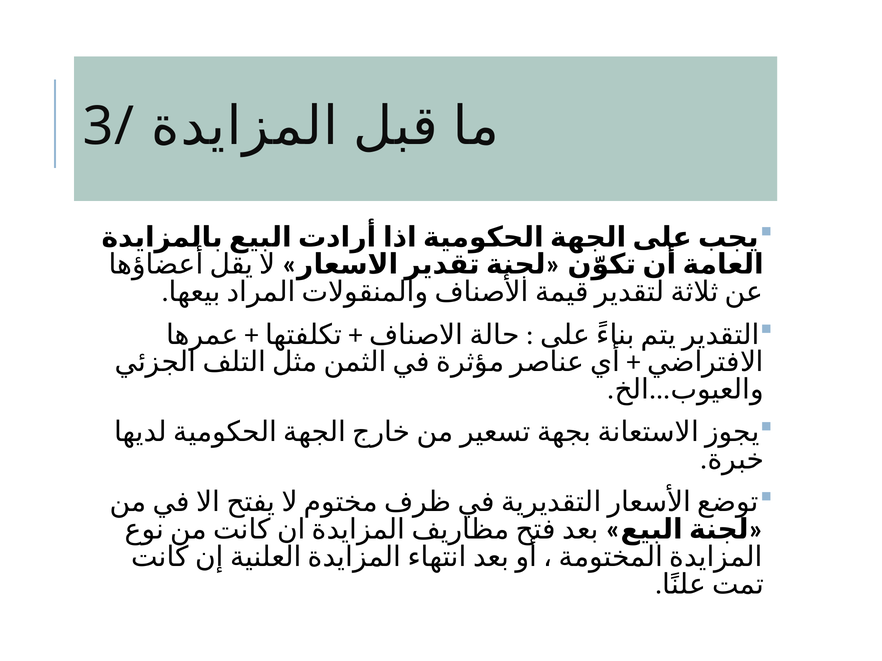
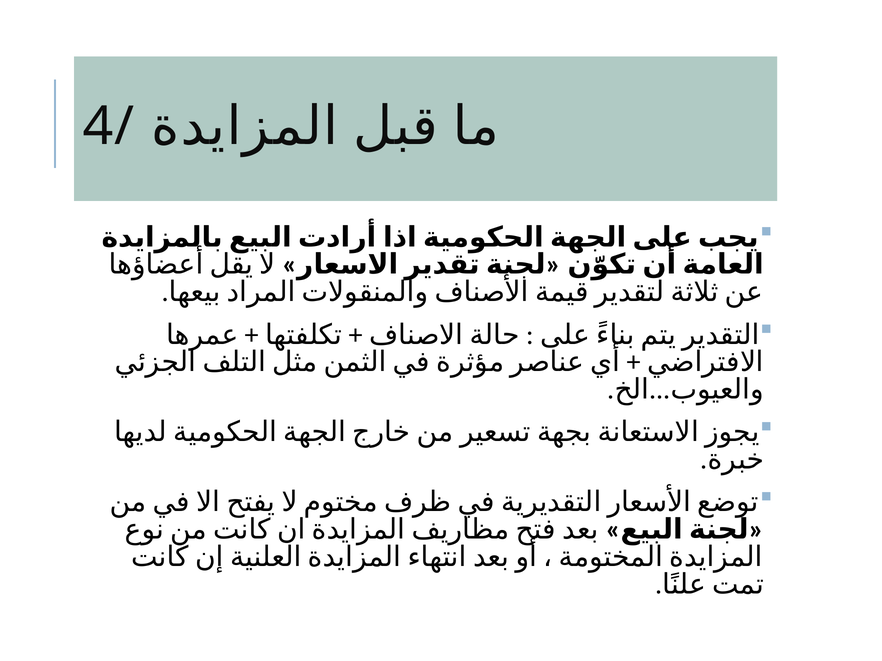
3/: 3/ -> 4/
